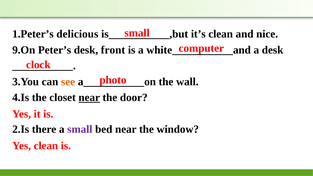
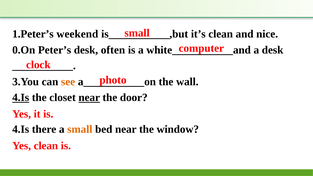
delicious: delicious -> weekend
9.On: 9.On -> 0.On
front: front -> often
4.Is at (21, 98) underline: none -> present
2.Is at (21, 129): 2.Is -> 4.Is
small at (80, 129) colour: purple -> orange
